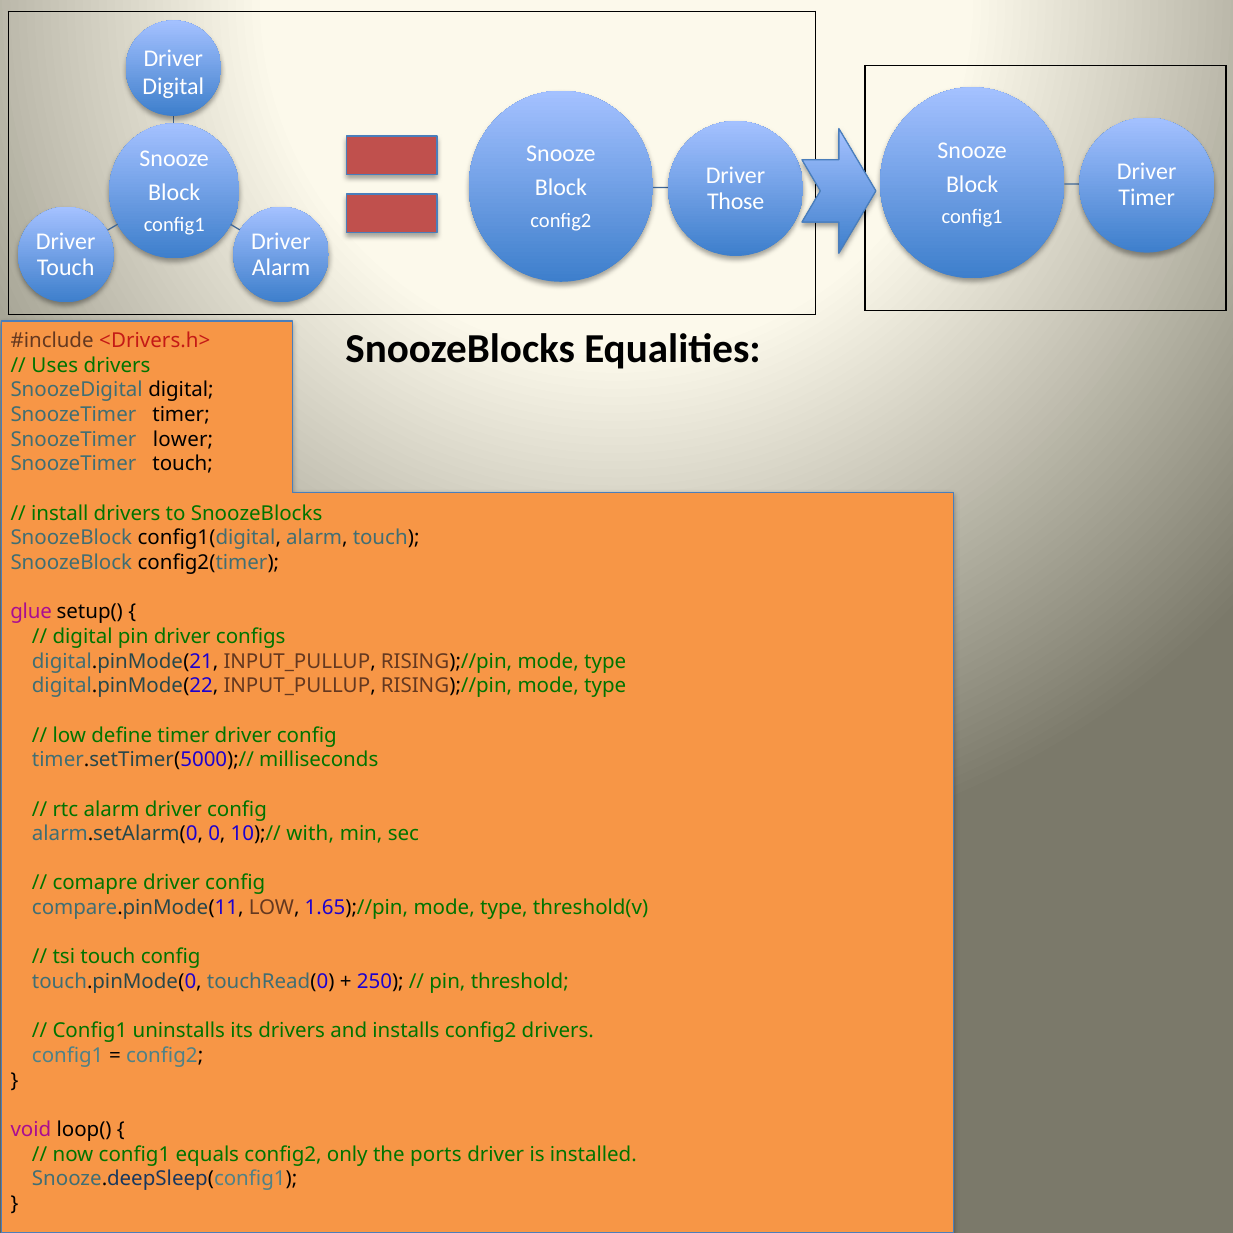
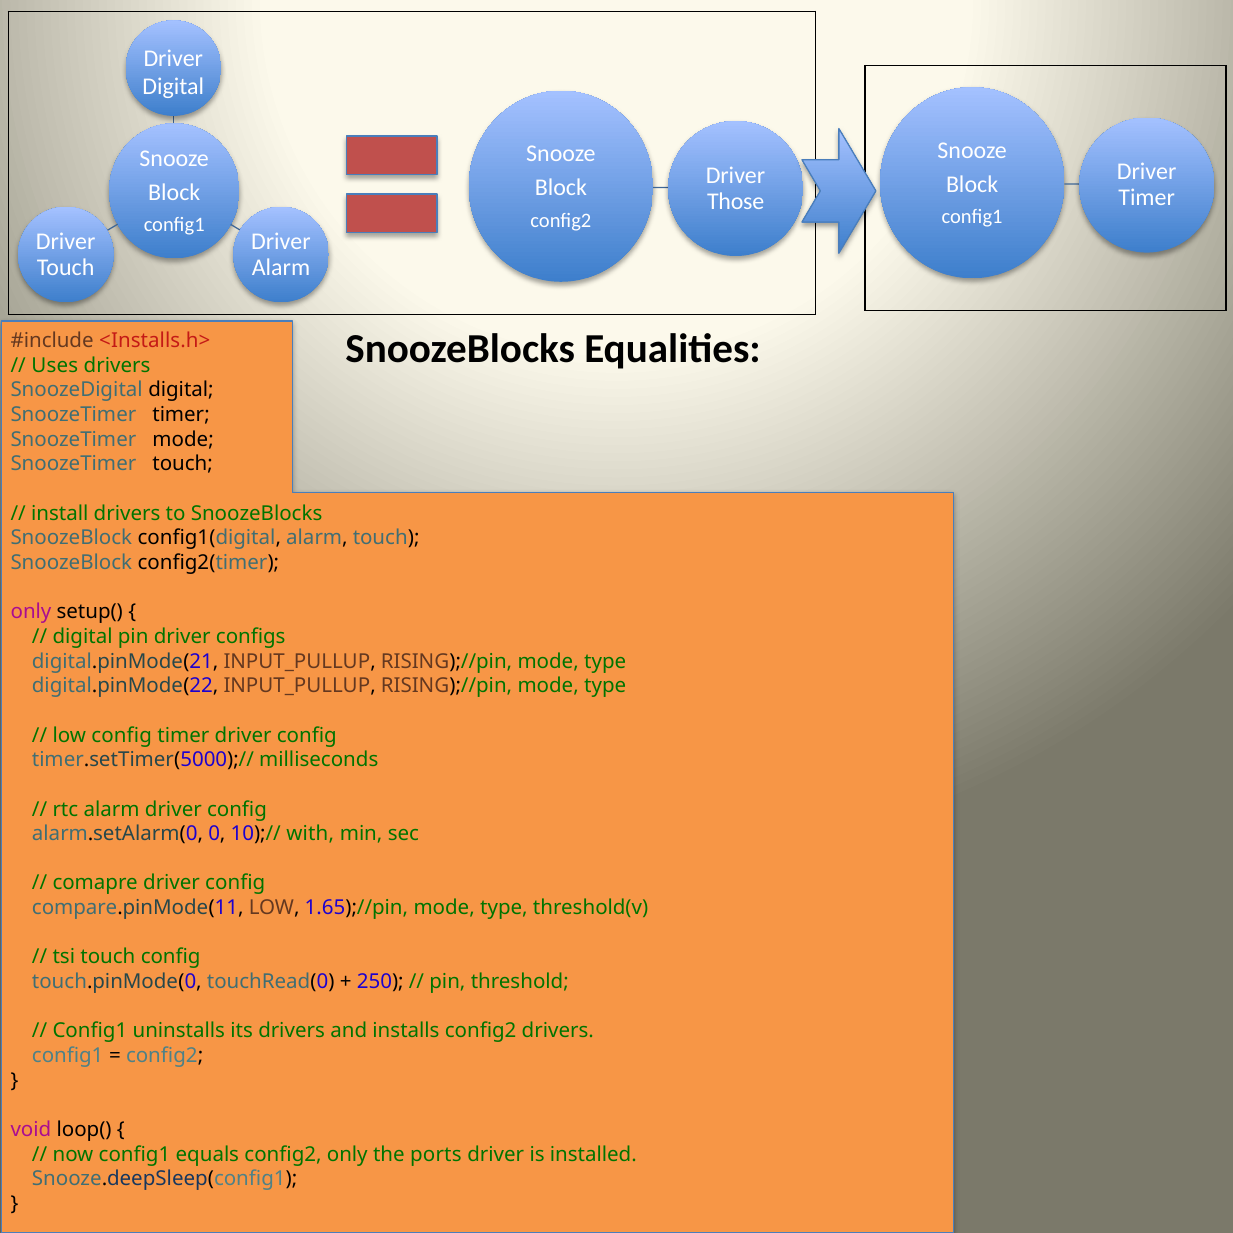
<Drivers.h>: <Drivers.h> -> <Installs.h>
SnoozeTimer lower: lower -> mode
glue at (31, 612): glue -> only
low define: define -> config
